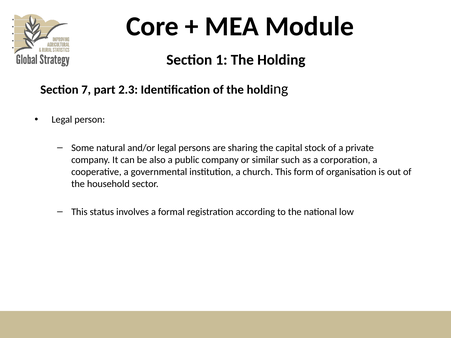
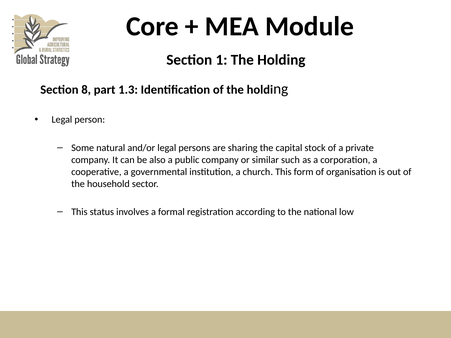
7: 7 -> 8
2.3: 2.3 -> 1.3
